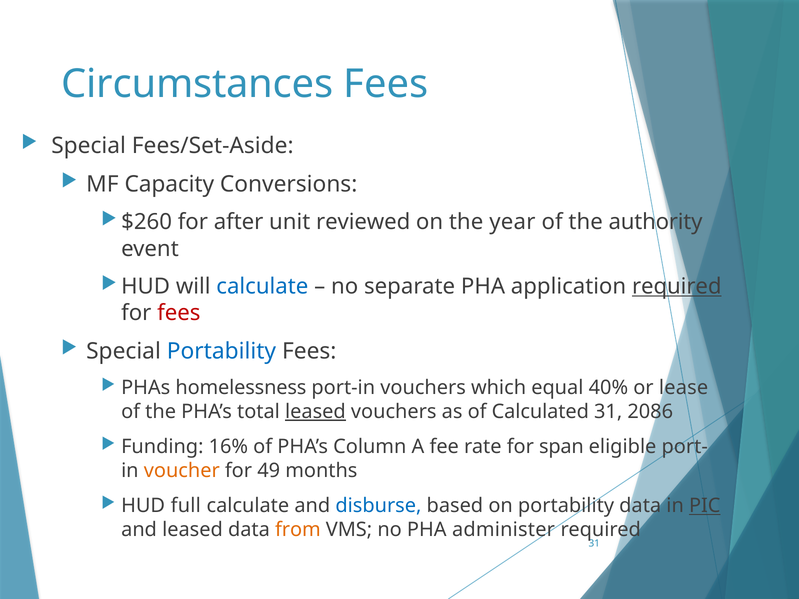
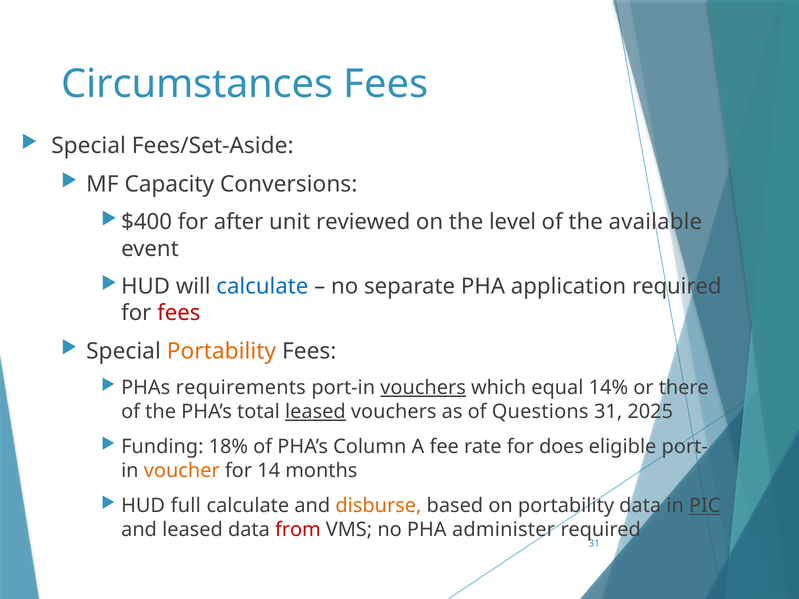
$260: $260 -> $400
year: year -> level
authority: authority -> available
required at (677, 287) underline: present -> none
Portability at (221, 351) colour: blue -> orange
homelessness: homelessness -> requirements
vouchers at (423, 388) underline: none -> present
40%: 40% -> 14%
lease: lease -> there
Calculated: Calculated -> Questions
2086: 2086 -> 2025
16%: 16% -> 18%
span: span -> does
49: 49 -> 14
disburse colour: blue -> orange
from colour: orange -> red
